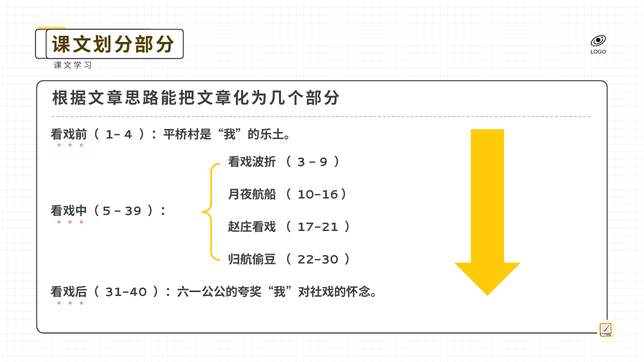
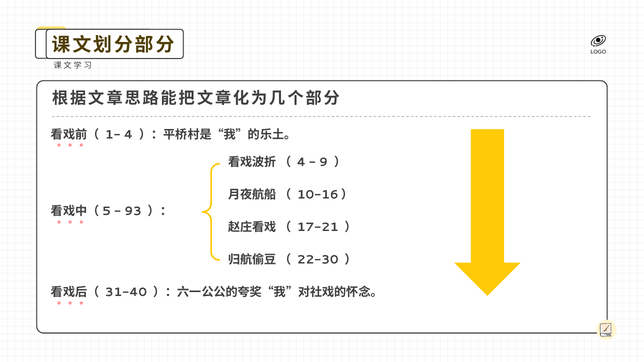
3 at (301, 163): 3 -> 4
39: 39 -> 93
